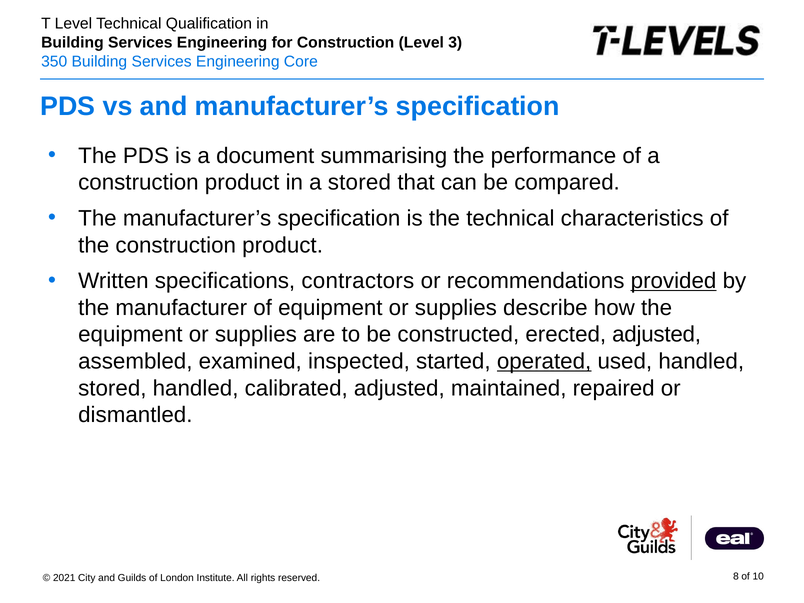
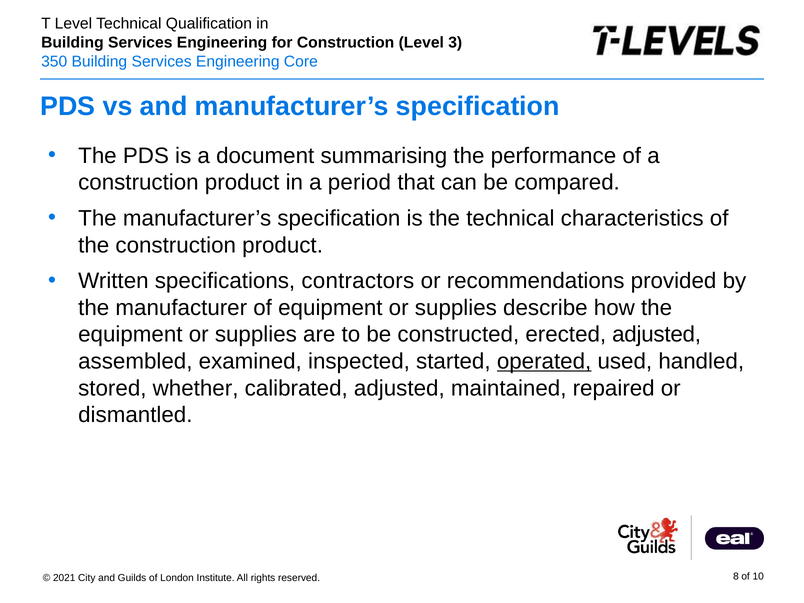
a stored: stored -> period
provided underline: present -> none
stored handled: handled -> whether
